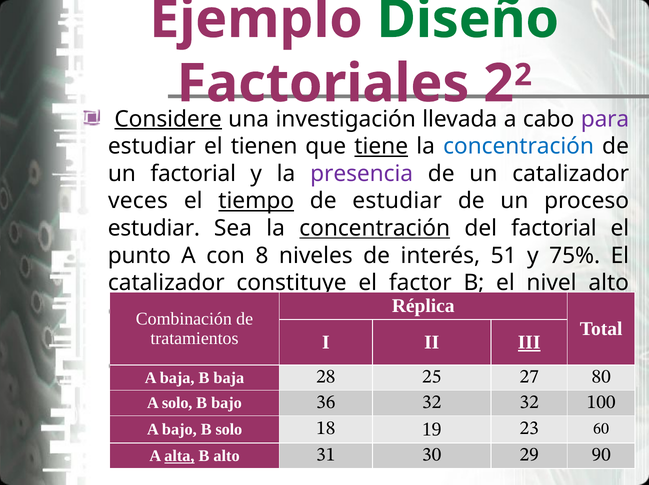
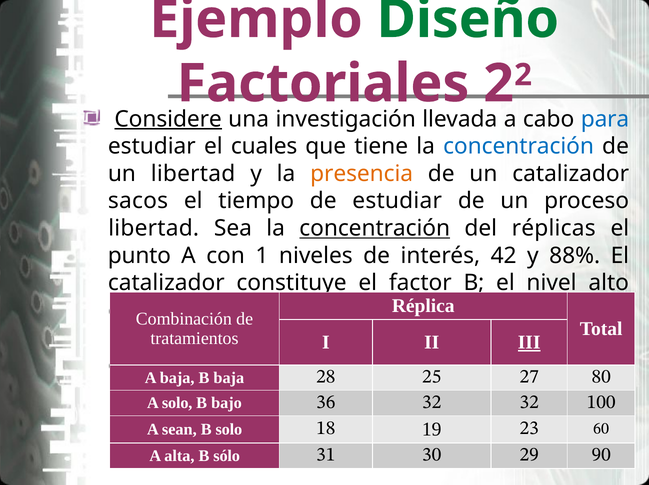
para colour: purple -> blue
tienen: tienen -> cuales
tiene underline: present -> none
un factorial: factorial -> libertad
presencia colour: purple -> orange
veces at (138, 201): veces -> sacos
tiempo underline: present -> none
estudiar at (154, 228): estudiar -> libertad
del factorial: factorial -> réplicas
8: 8 -> 1
51: 51 -> 42
75%: 75% -> 88%
A bajo: bajo -> sean
alta underline: present -> none
B alto: alto -> sólo
